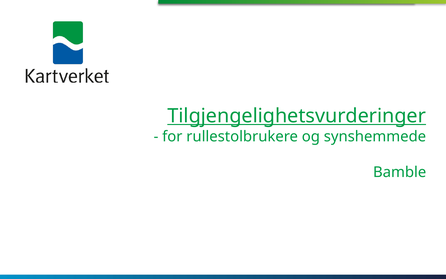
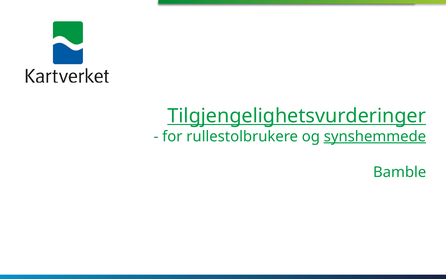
synshemmede underline: none -> present
